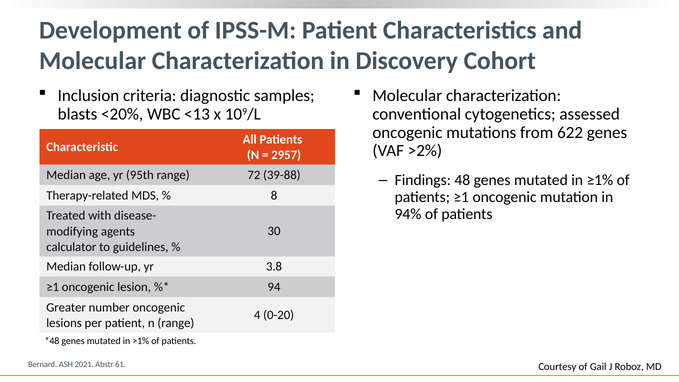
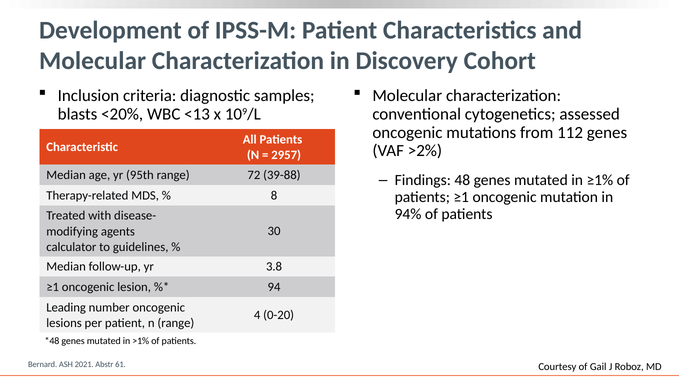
622: 622 -> 112
Greater: Greater -> Leading
